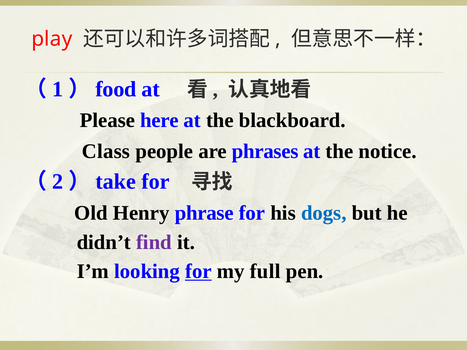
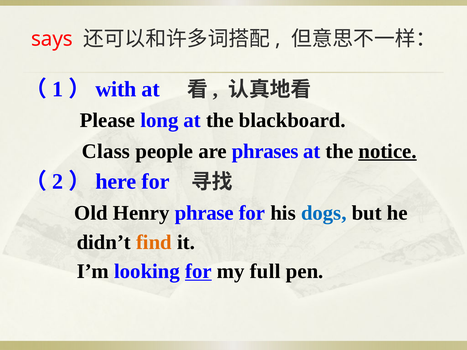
play: play -> says
food: food -> with
here: here -> long
notice underline: none -> present
take: take -> here
find colour: purple -> orange
